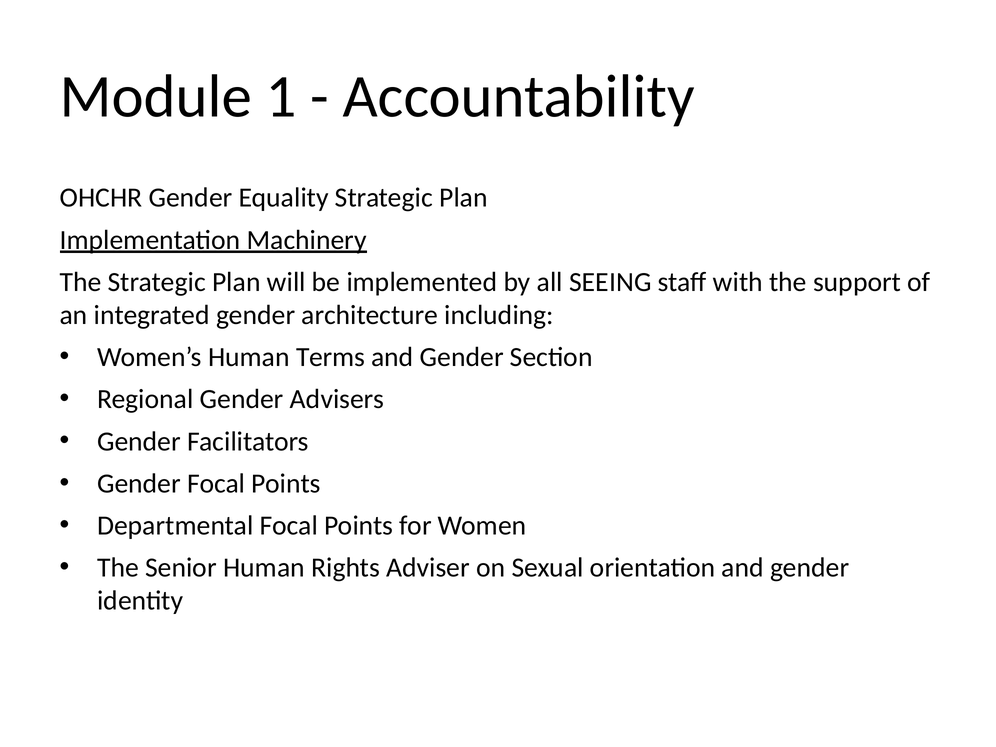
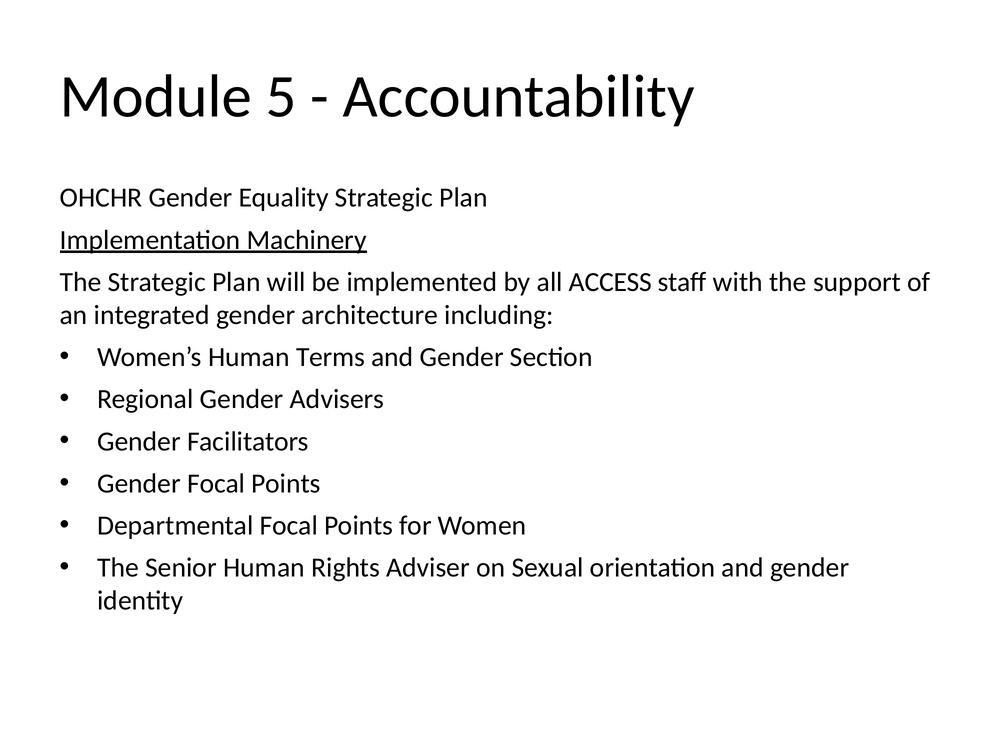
1: 1 -> 5
SEEING: SEEING -> ACCESS
